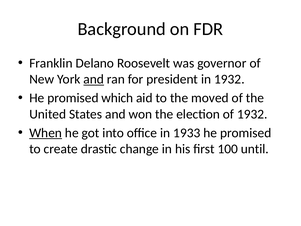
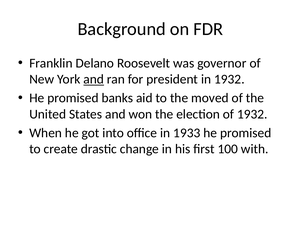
which: which -> banks
When underline: present -> none
until: until -> with
